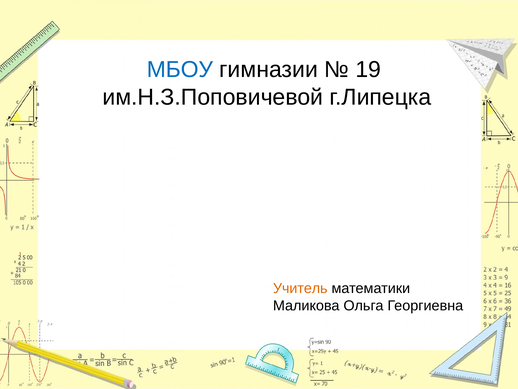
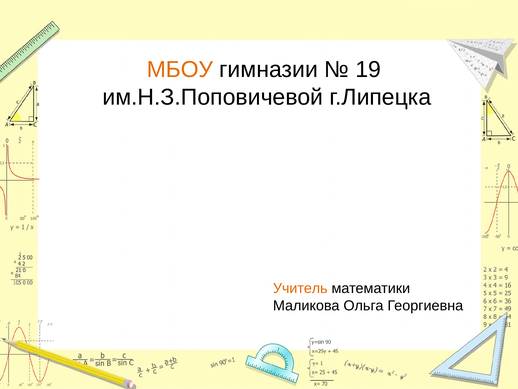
МБОУ colour: blue -> orange
